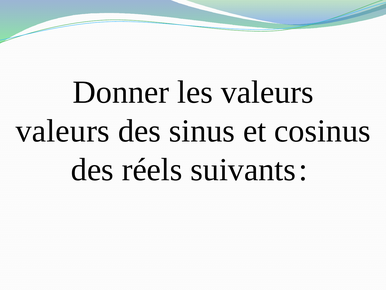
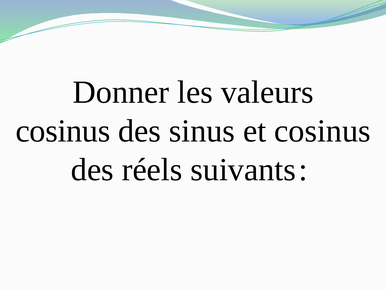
valeurs at (63, 131): valeurs -> cosinus
